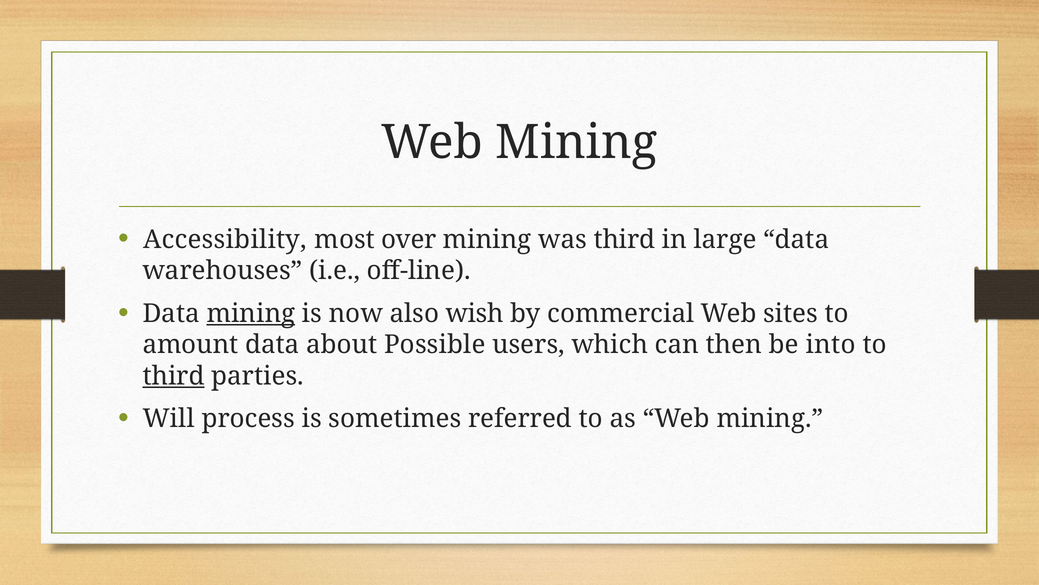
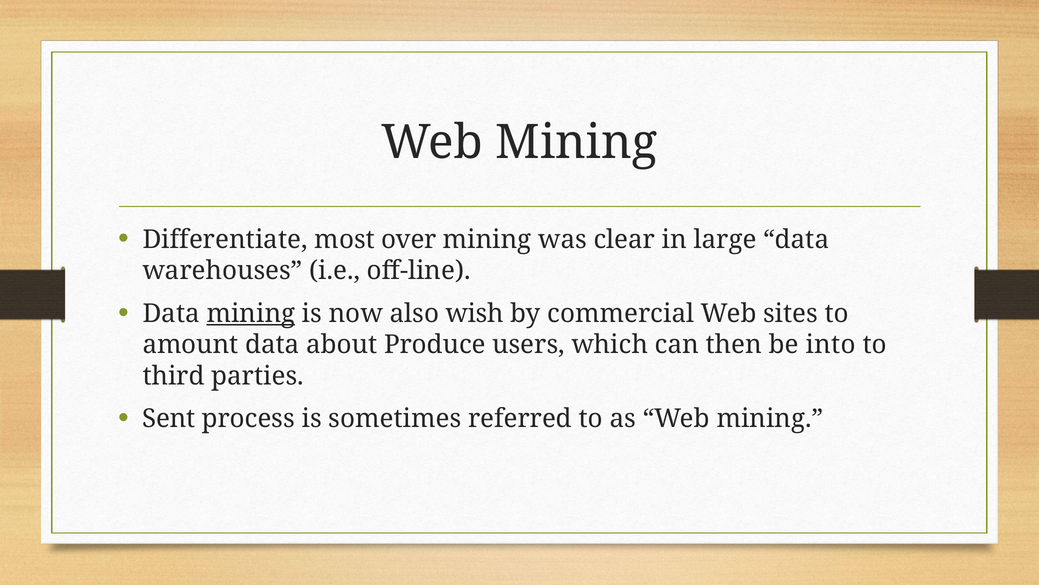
Accessibility: Accessibility -> Differentiate
was third: third -> clear
Possible: Possible -> Produce
third at (174, 376) underline: present -> none
Will: Will -> Sent
